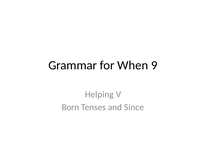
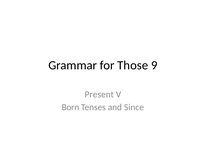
When: When -> Those
Helping: Helping -> Present
